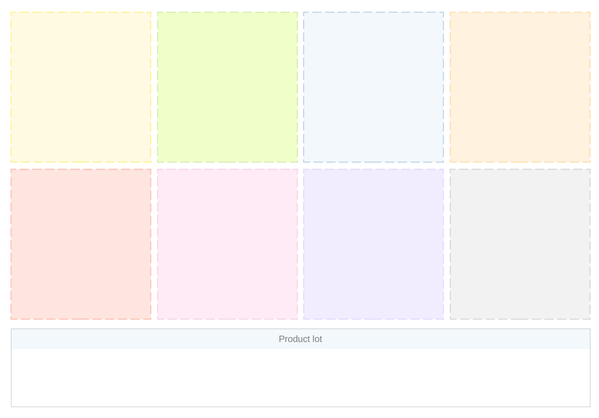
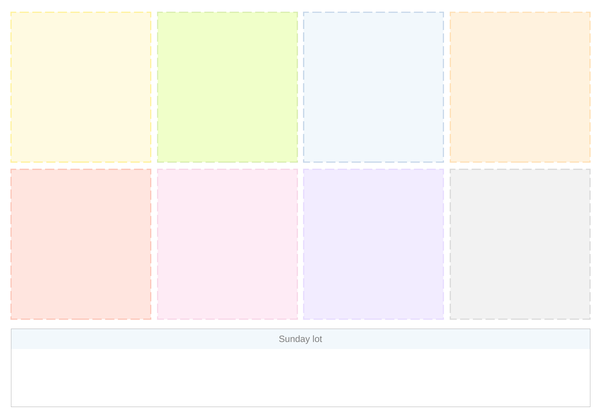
Product: Product -> Sunday
